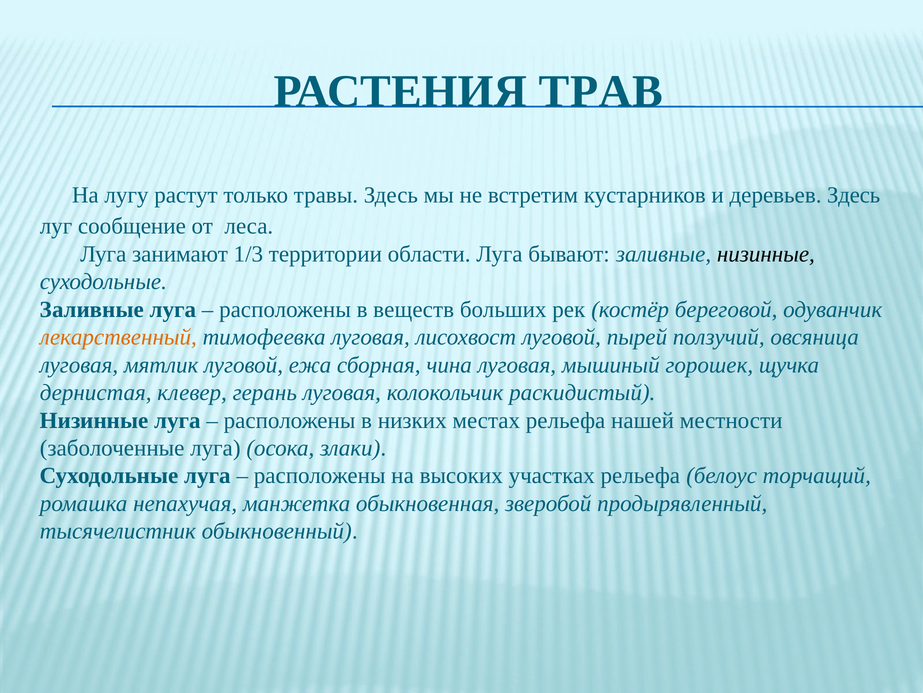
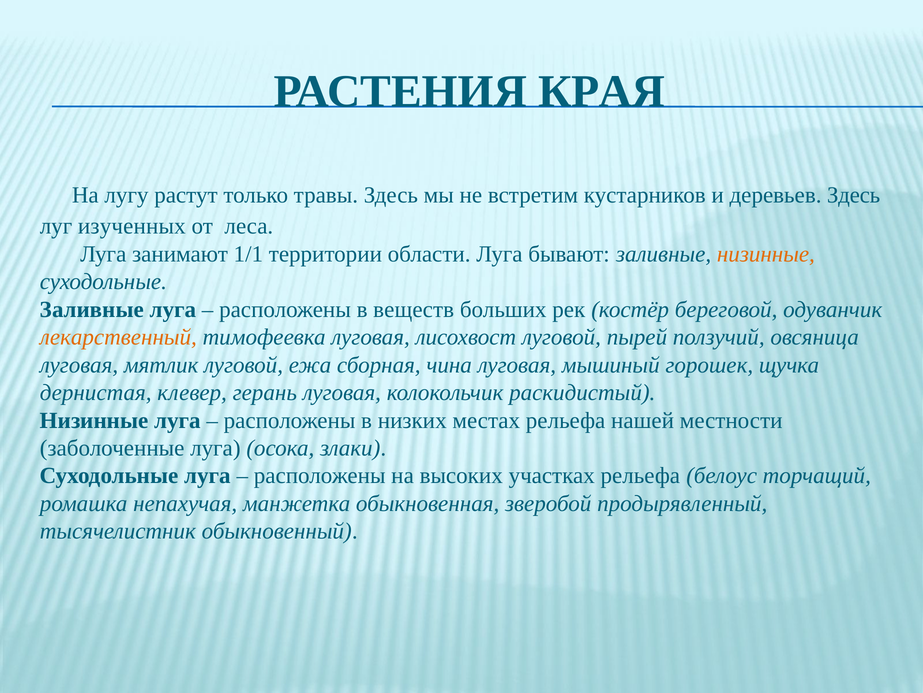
ТРАВ: ТРАВ -> КРАЯ
сообщение: сообщение -> изученных
1/3: 1/3 -> 1/1
низинные at (766, 254) colour: black -> orange
